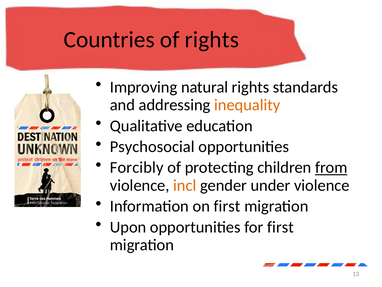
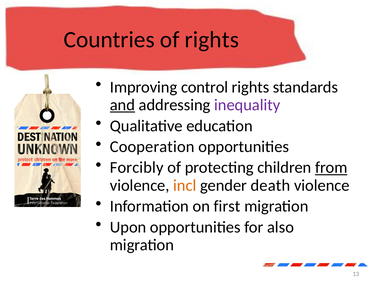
natural: natural -> control
and underline: none -> present
inequality colour: orange -> purple
Psychosocial: Psychosocial -> Cooperation
under: under -> death
for first: first -> also
